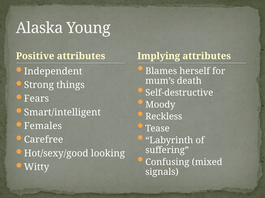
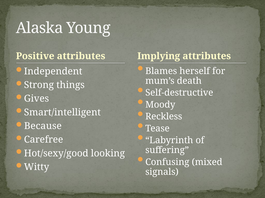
Fears: Fears -> Gives
Females: Females -> Because
